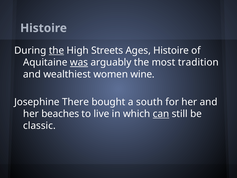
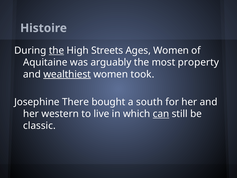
Ages Histoire: Histoire -> Women
was underline: present -> none
tradition: tradition -> property
wealthiest underline: none -> present
wine: wine -> took
beaches: beaches -> western
